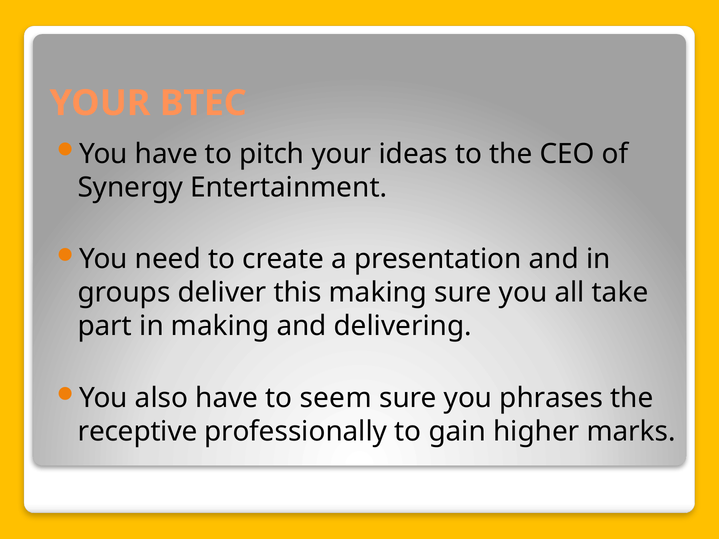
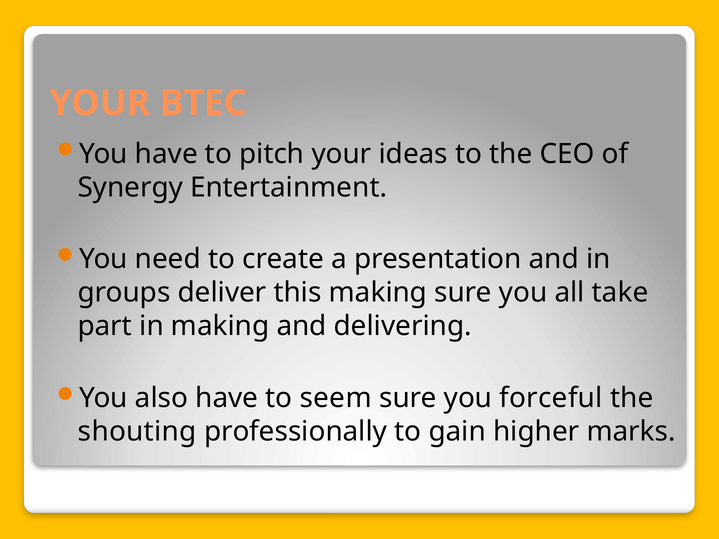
phrases: phrases -> forceful
receptive: receptive -> shouting
